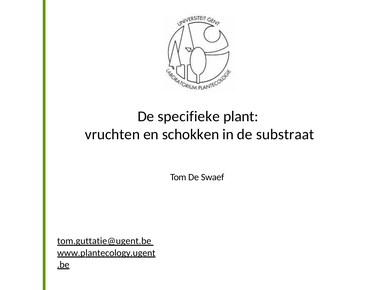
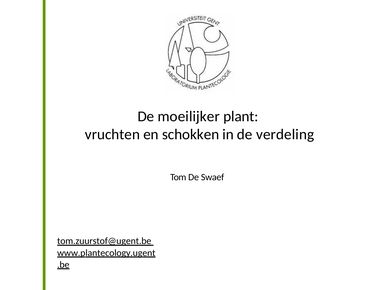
specifieke: specifieke -> moeilijker
substraat: substraat -> verdeling
tom.guttatie@ugent.be: tom.guttatie@ugent.be -> tom.zuurstof@ugent.be
